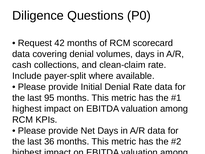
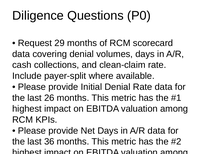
42: 42 -> 29
95: 95 -> 26
